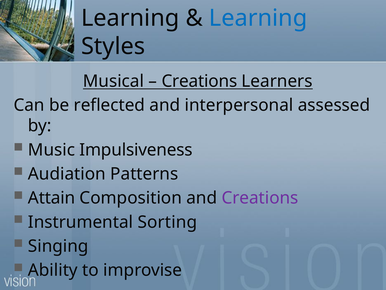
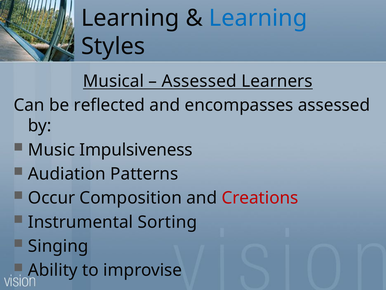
Creations at (199, 81): Creations -> Assessed
interpersonal: interpersonal -> encompasses
Attain: Attain -> Occur
Creations at (260, 198) colour: purple -> red
